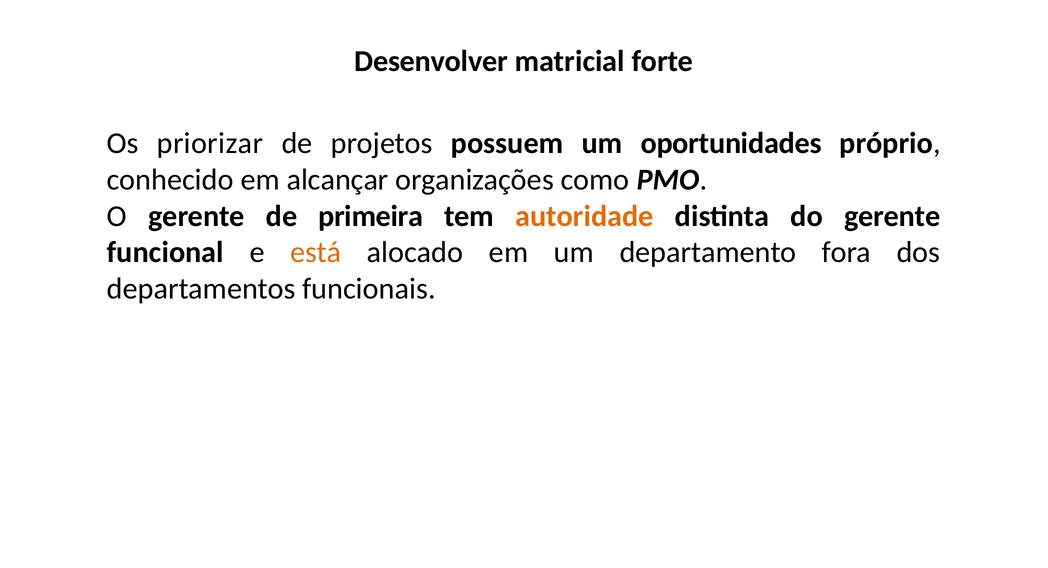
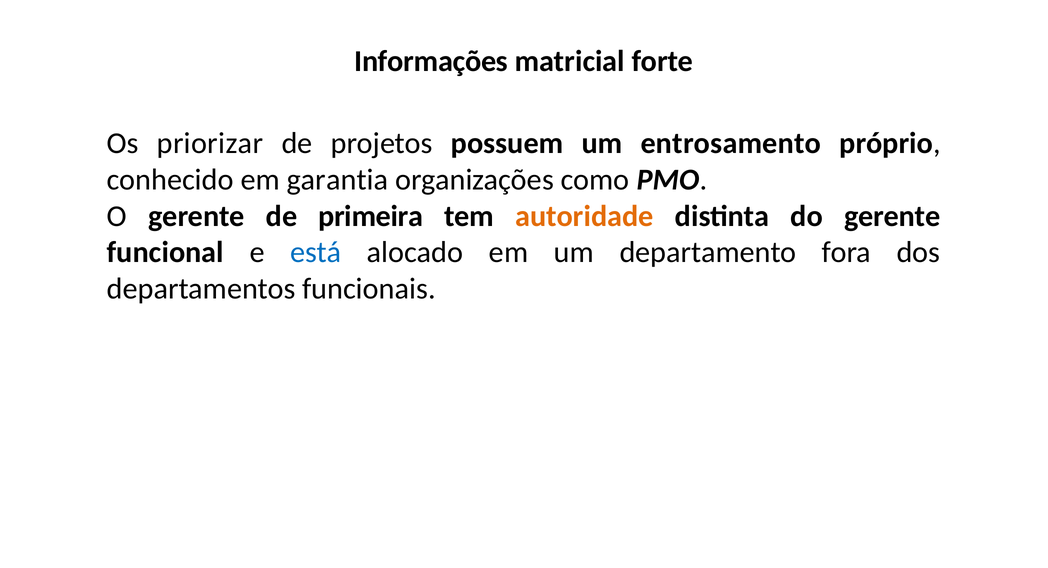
Desenvolver: Desenvolver -> Informações
oportunidades: oportunidades -> entrosamento
alcançar: alcançar -> garantia
está colour: orange -> blue
